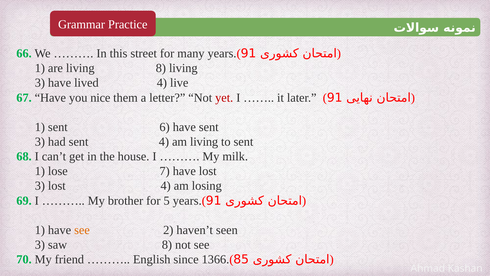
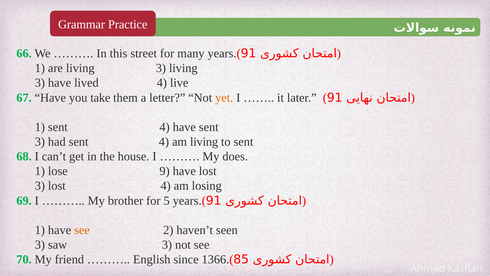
are living 8: 8 -> 3
nice: nice -> take
yet colour: red -> orange
1 sent 6: 6 -> 4
milk: milk -> does
7: 7 -> 9
saw 8: 8 -> 3
